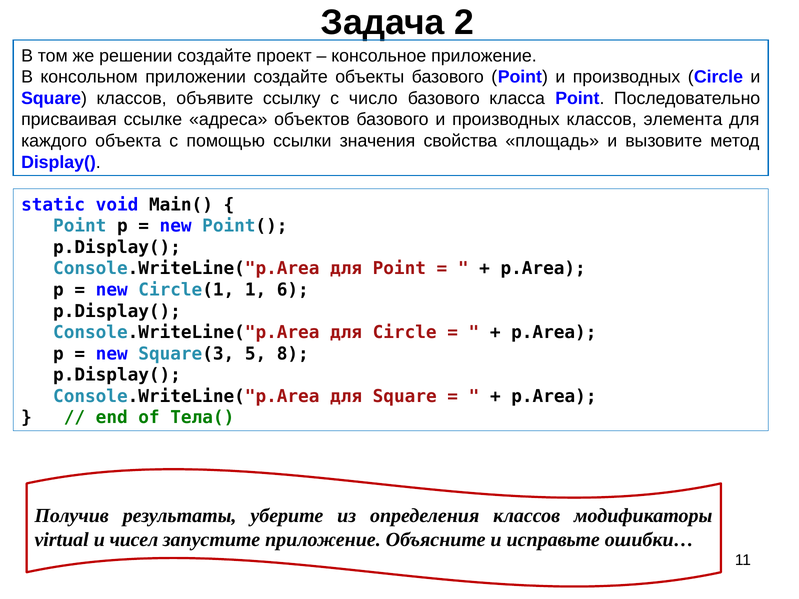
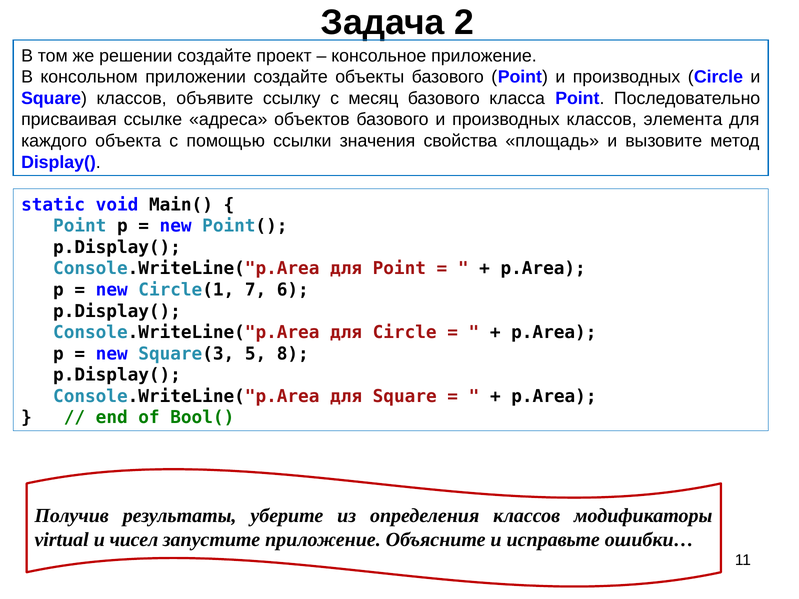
число: число -> месяц
1: 1 -> 7
Тела(: Тела( -> Bool(
